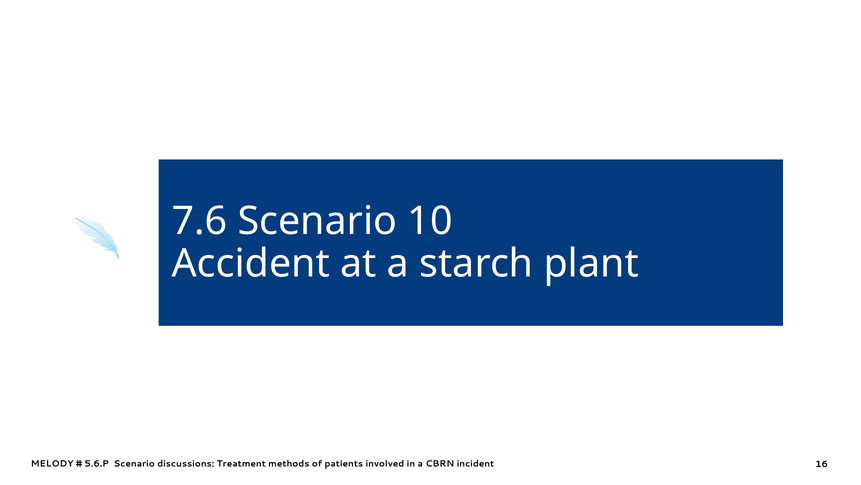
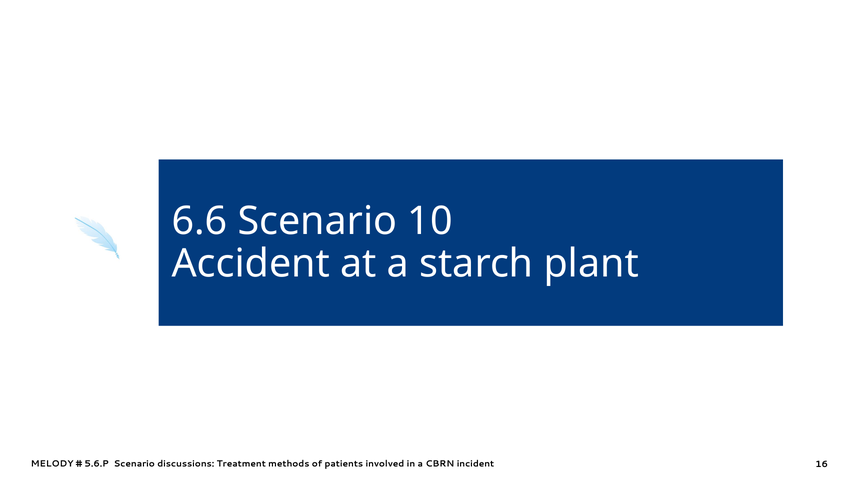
7.6: 7.6 -> 6.6
